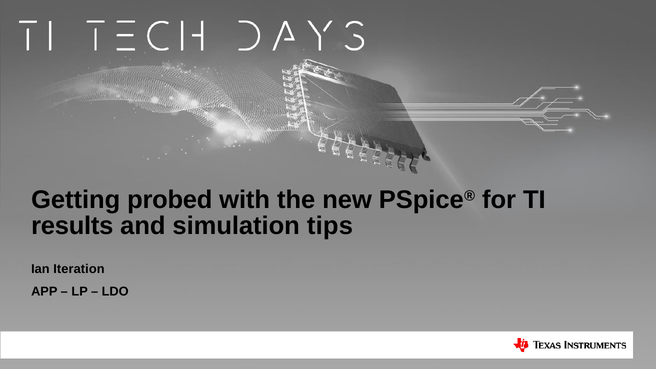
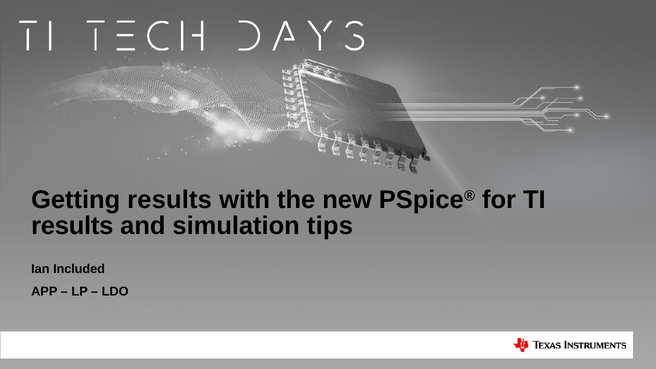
Getting probed: probed -> results
Iteration: Iteration -> Included
